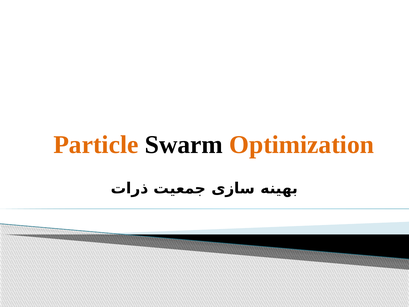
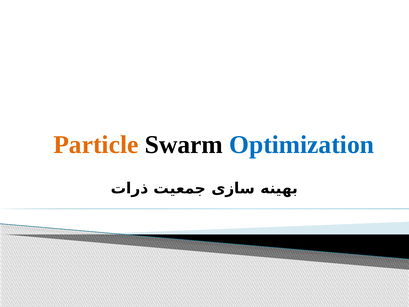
Optimization colour: orange -> blue
